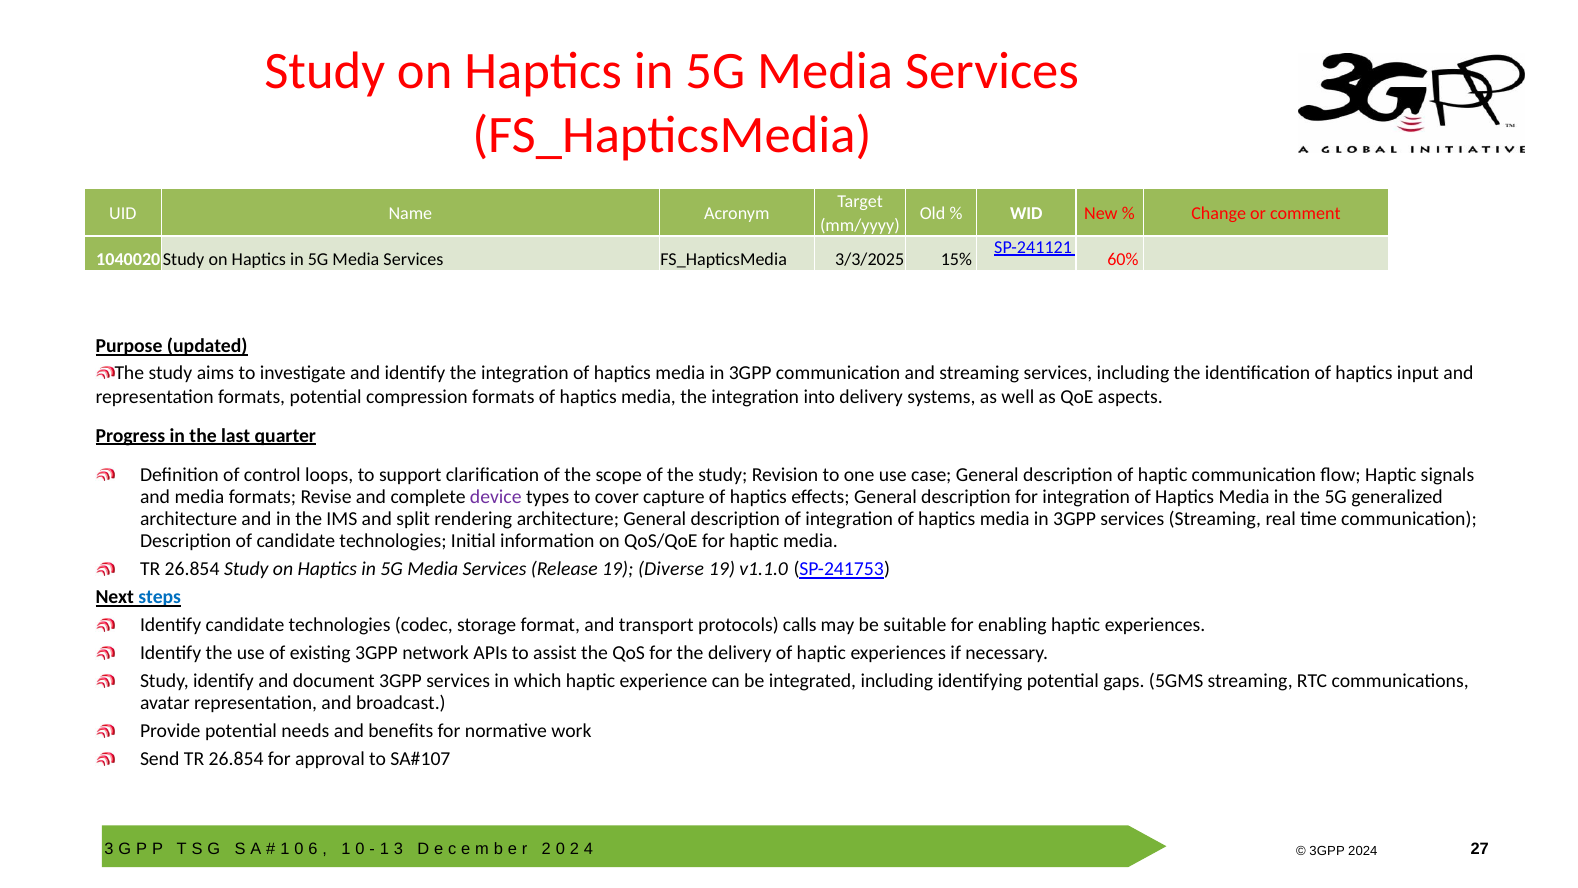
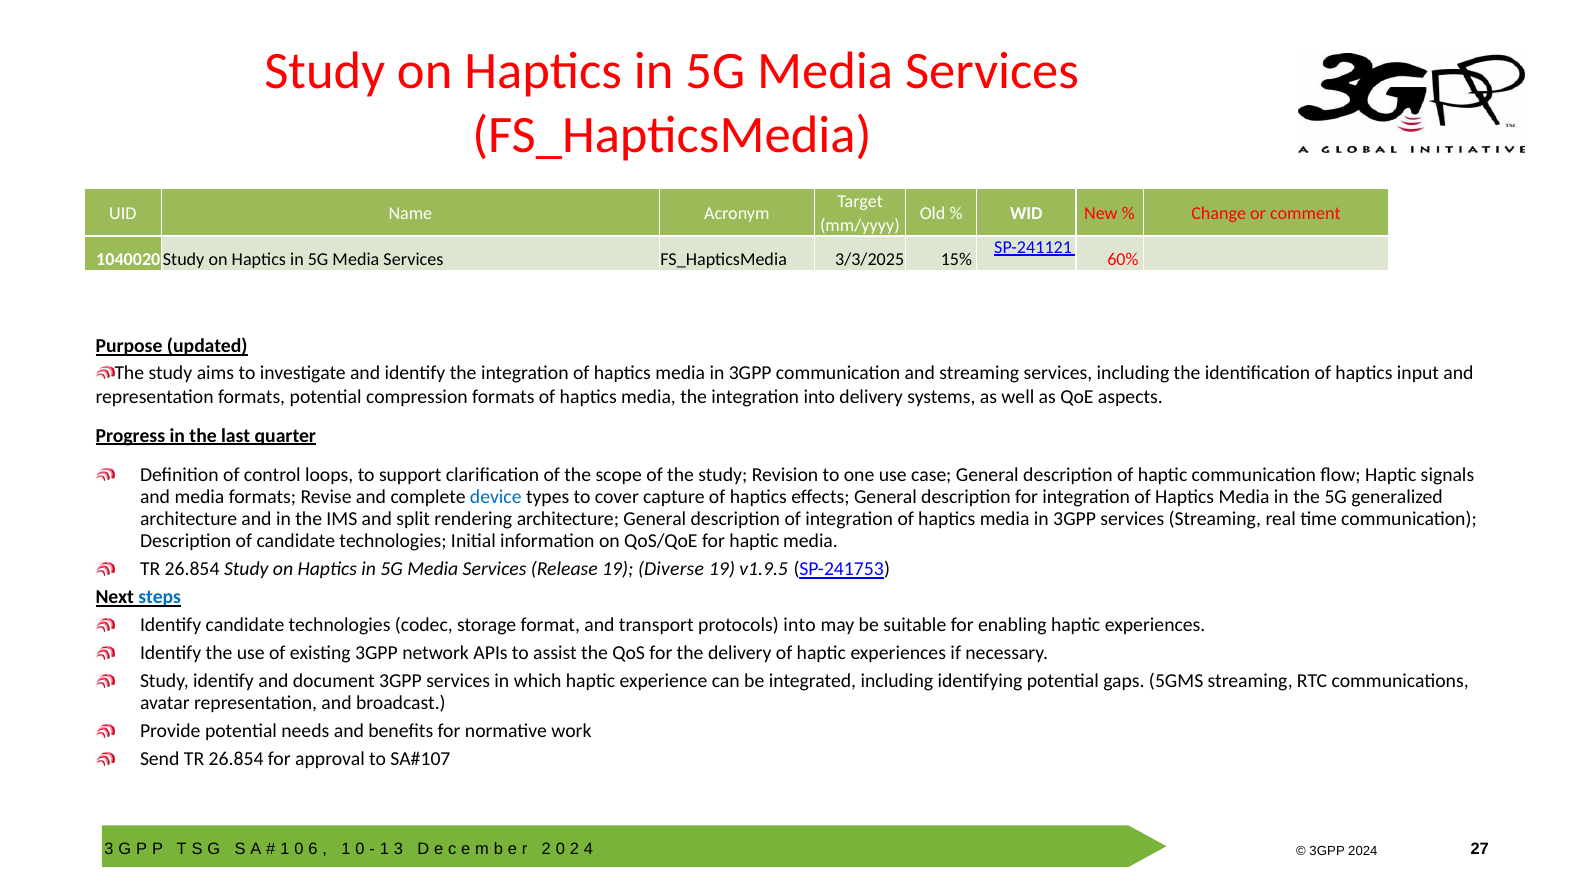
device colour: purple -> blue
v1.1.0: v1.1.0 -> v1.9.5
protocols calls: calls -> into
